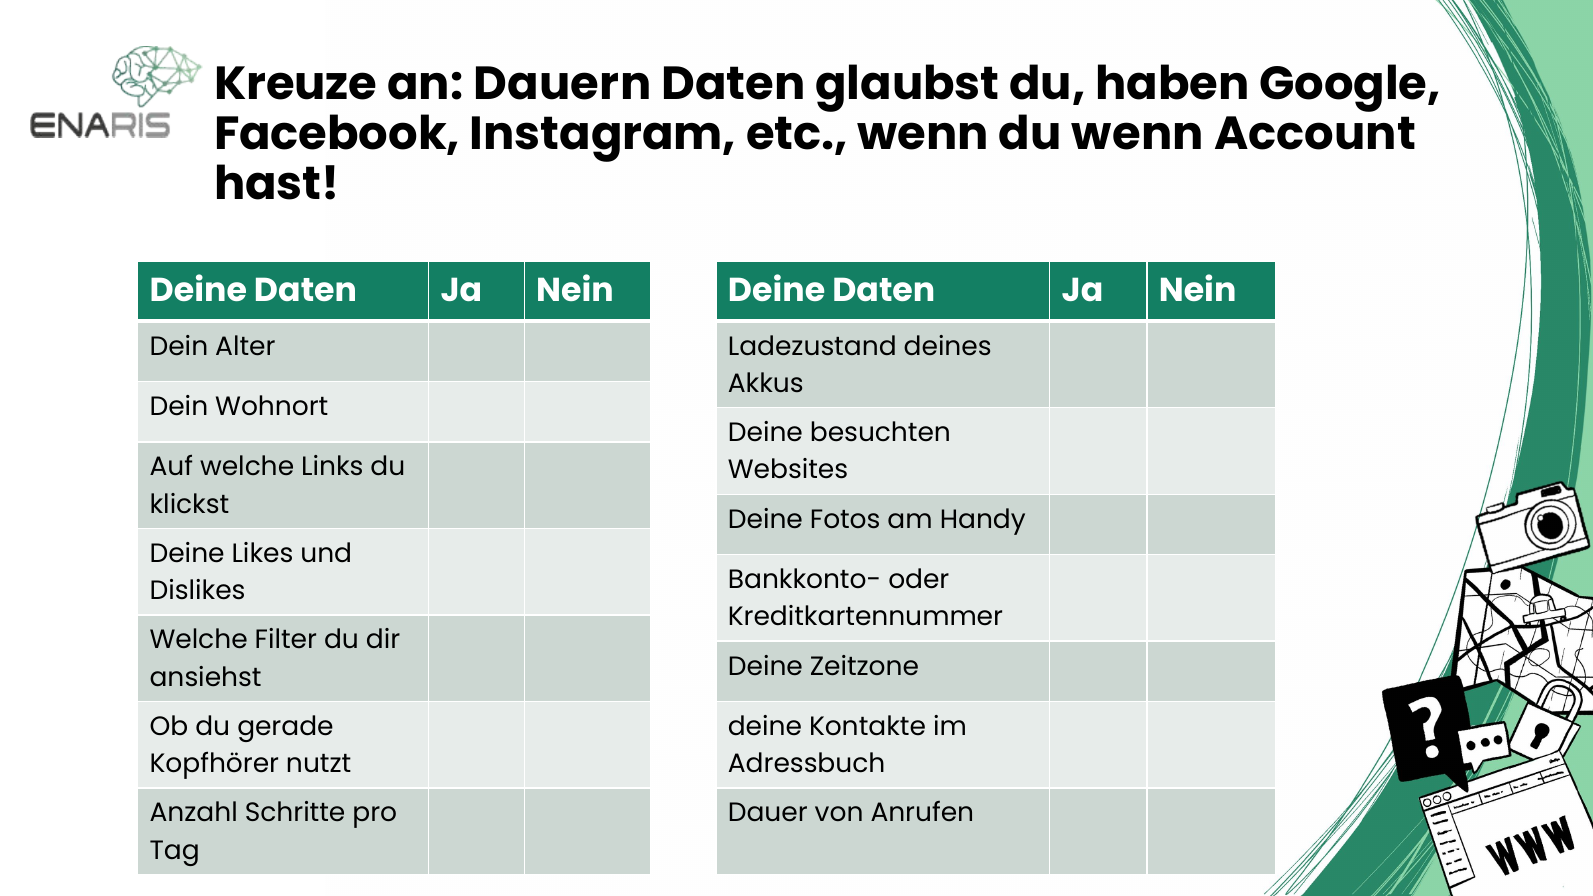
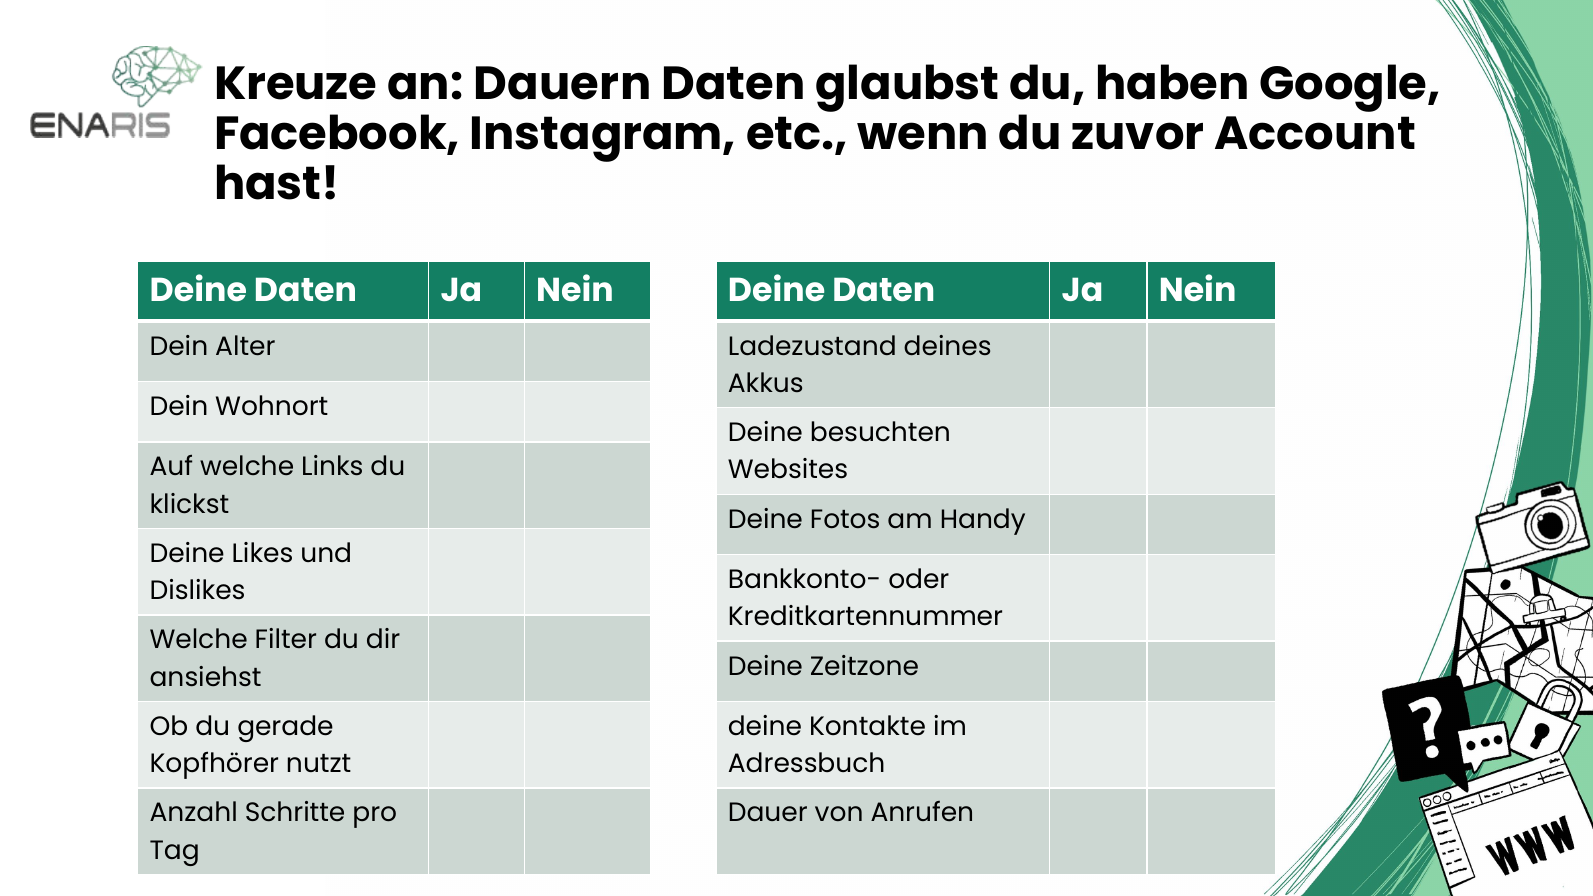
du wenn: wenn -> zuvor
